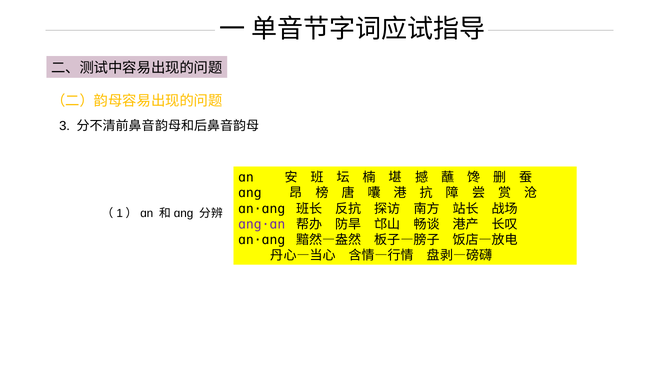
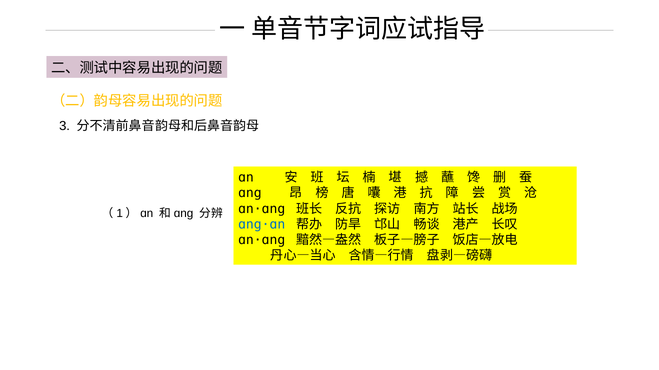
ɑng·ɑn colour: purple -> blue
